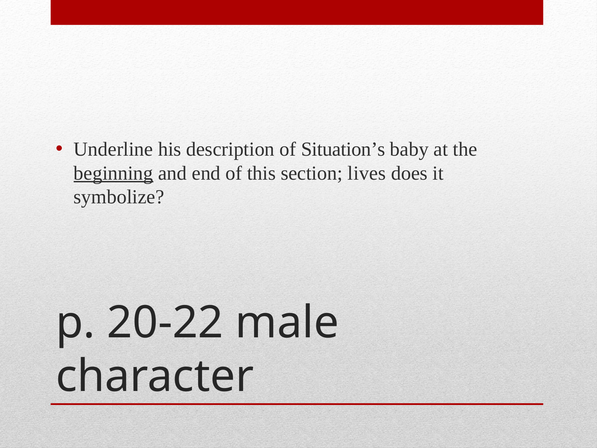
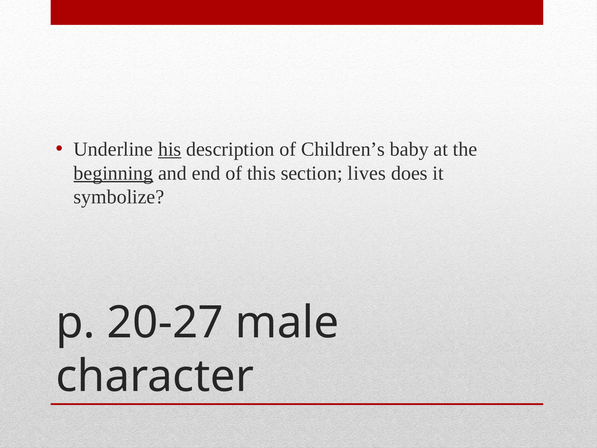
his underline: none -> present
Situation’s: Situation’s -> Children’s
20-22: 20-22 -> 20-27
